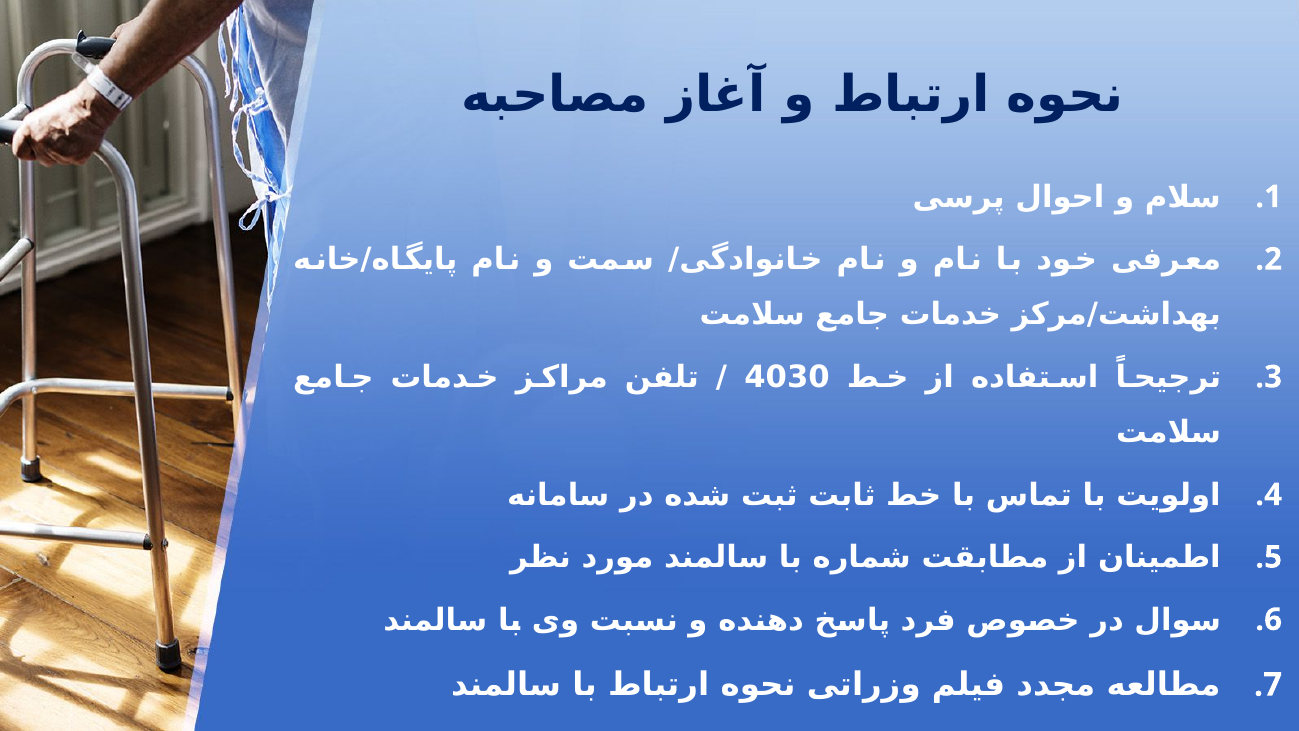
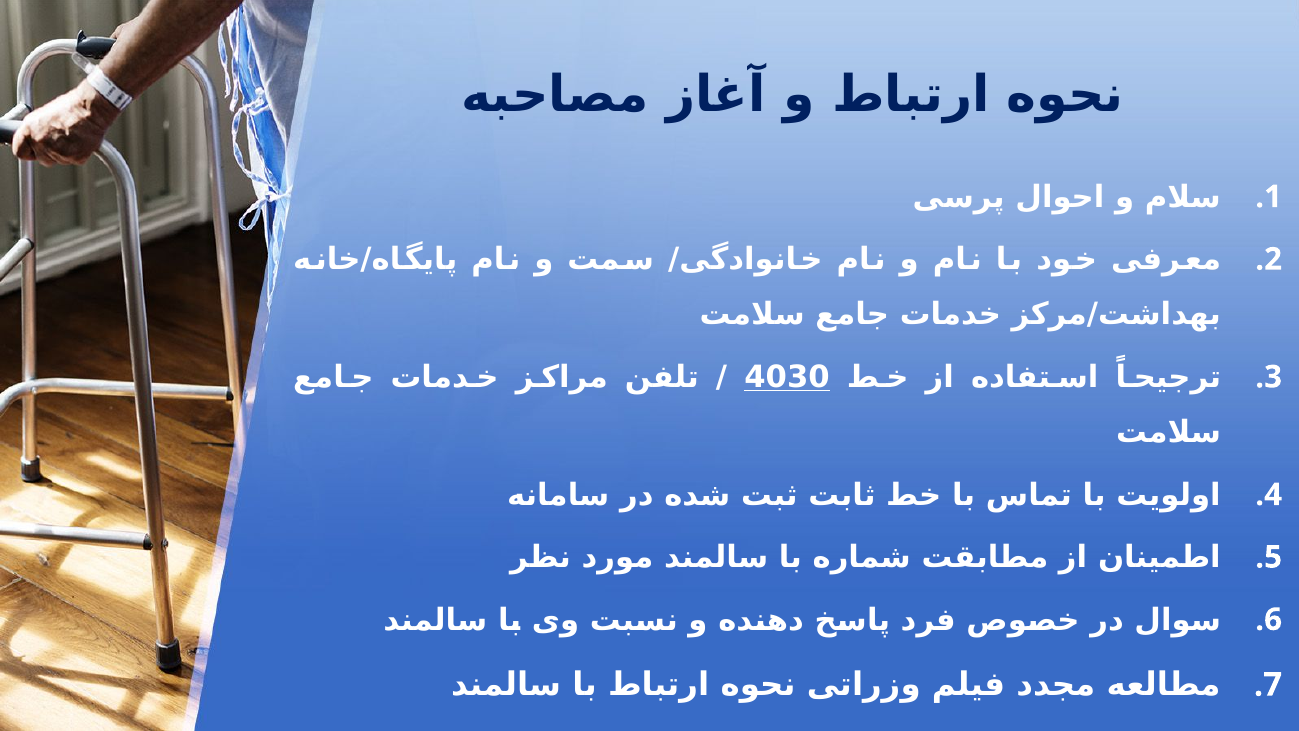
4030 underline: none -> present
